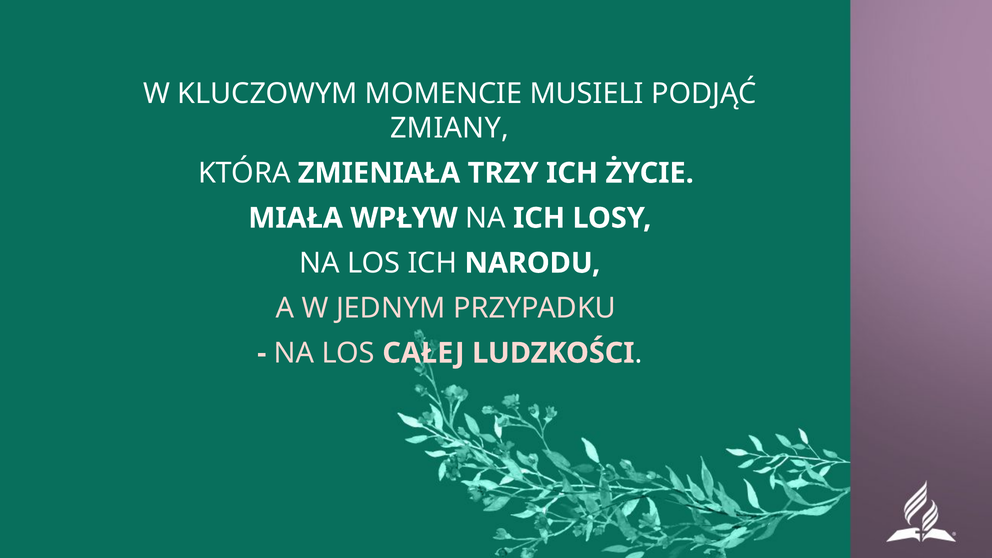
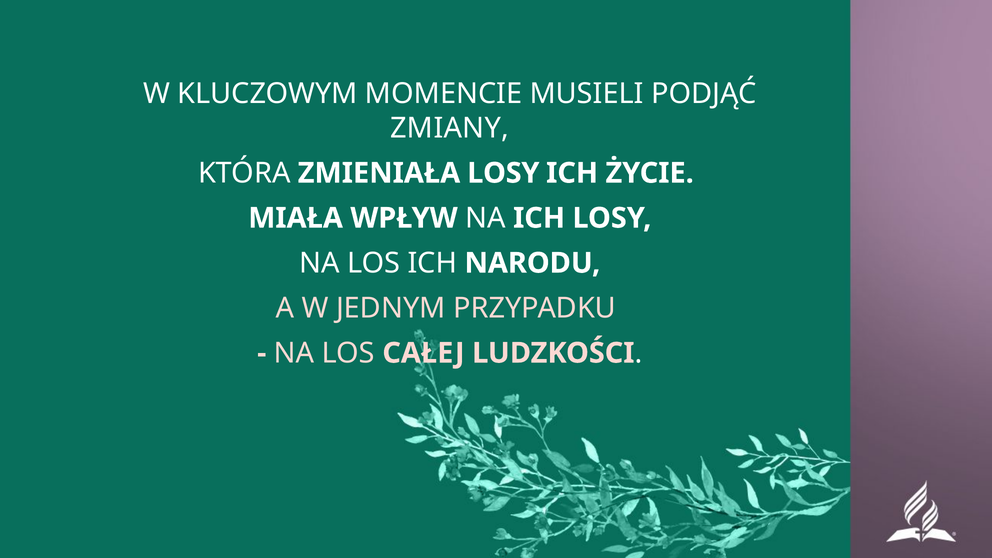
ZMIENIAŁA TRZY: TRZY -> LOSY
